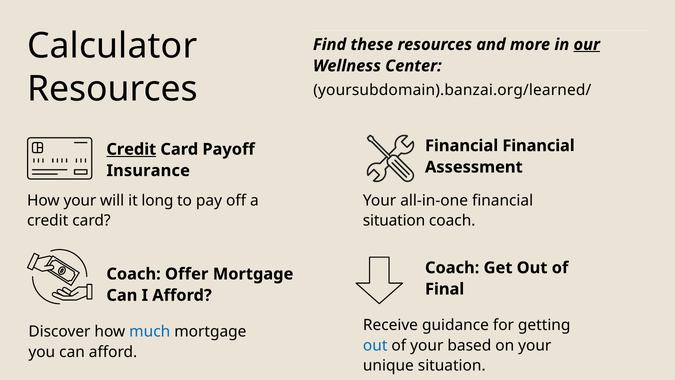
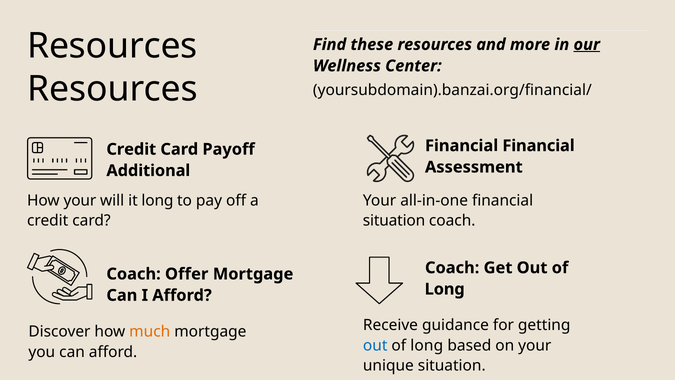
Calculator at (112, 46): Calculator -> Resources
yoursubdomain).banzai.org/learned/: yoursubdomain).banzai.org/learned/ -> yoursubdomain).banzai.org/financial/
Credit at (131, 149) underline: present -> none
Insurance: Insurance -> Additional
Final at (445, 289): Final -> Long
much colour: blue -> orange
your at (427, 345): your -> long
